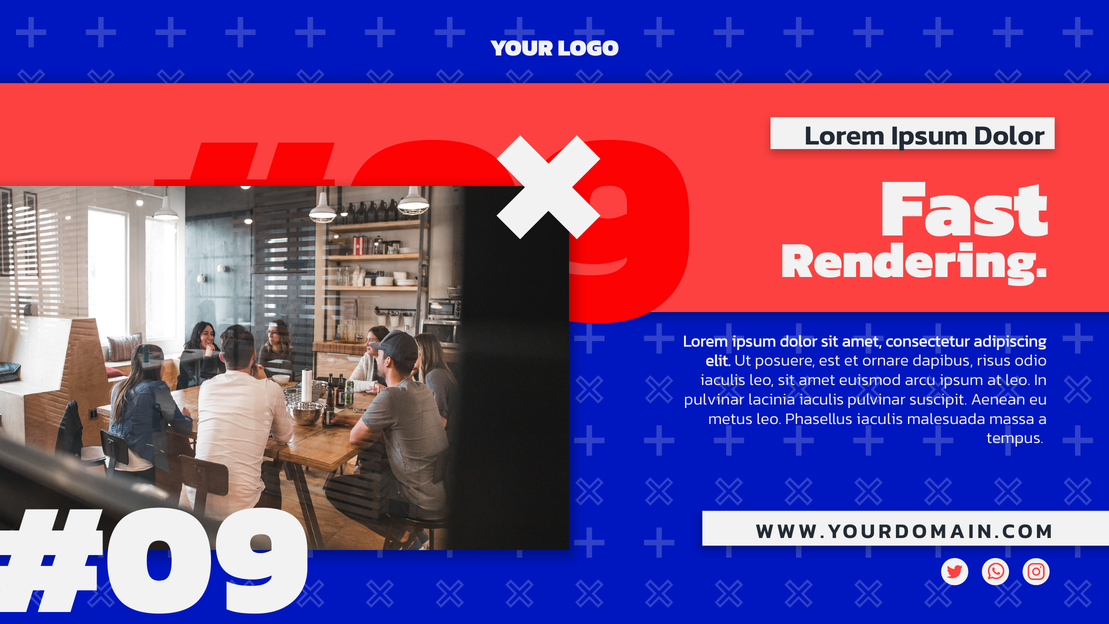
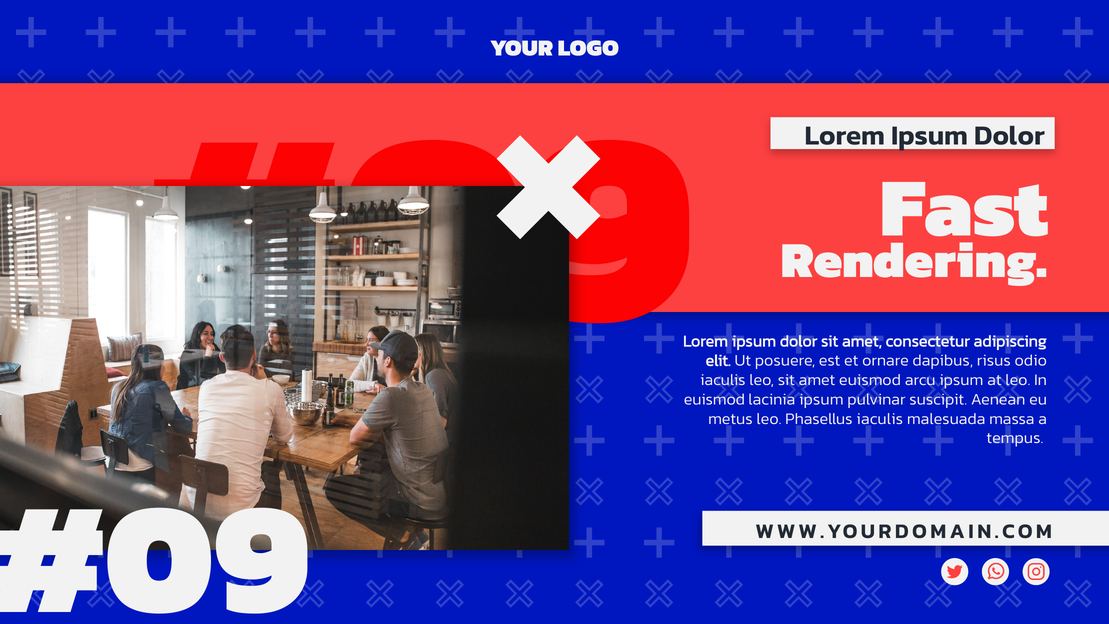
pulvinar at (714, 399): pulvinar -> euismod
lacinia iaculis: iaculis -> ipsum
